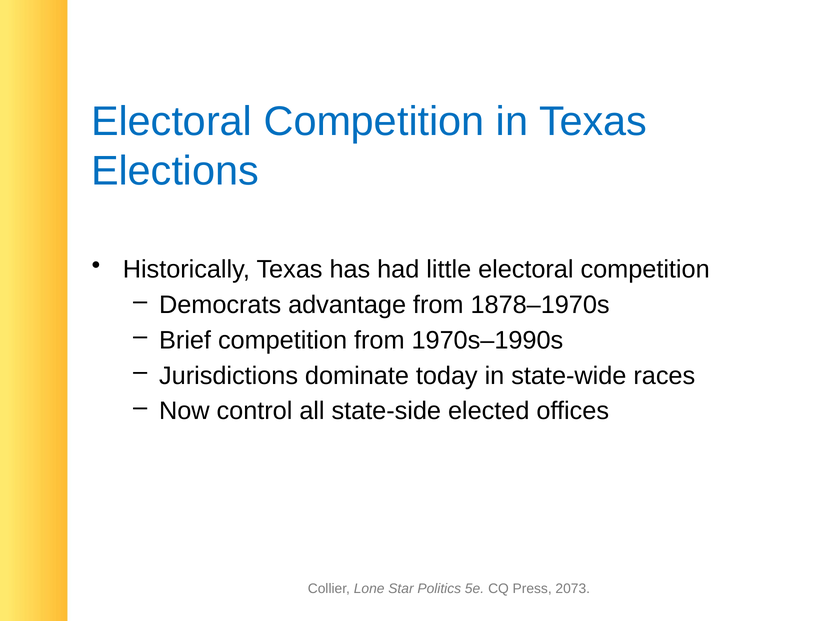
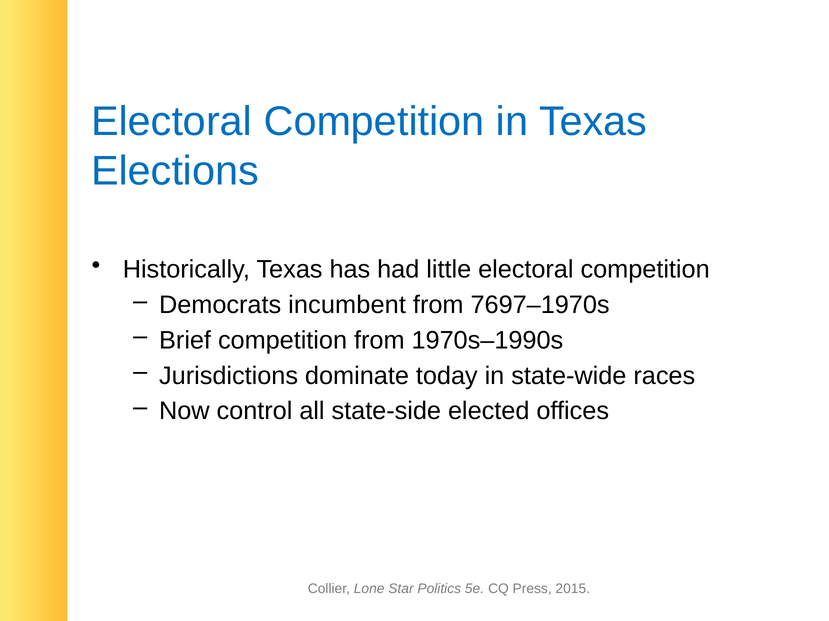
advantage: advantage -> incumbent
1878–1970s: 1878–1970s -> 7697–1970s
2073: 2073 -> 2015
